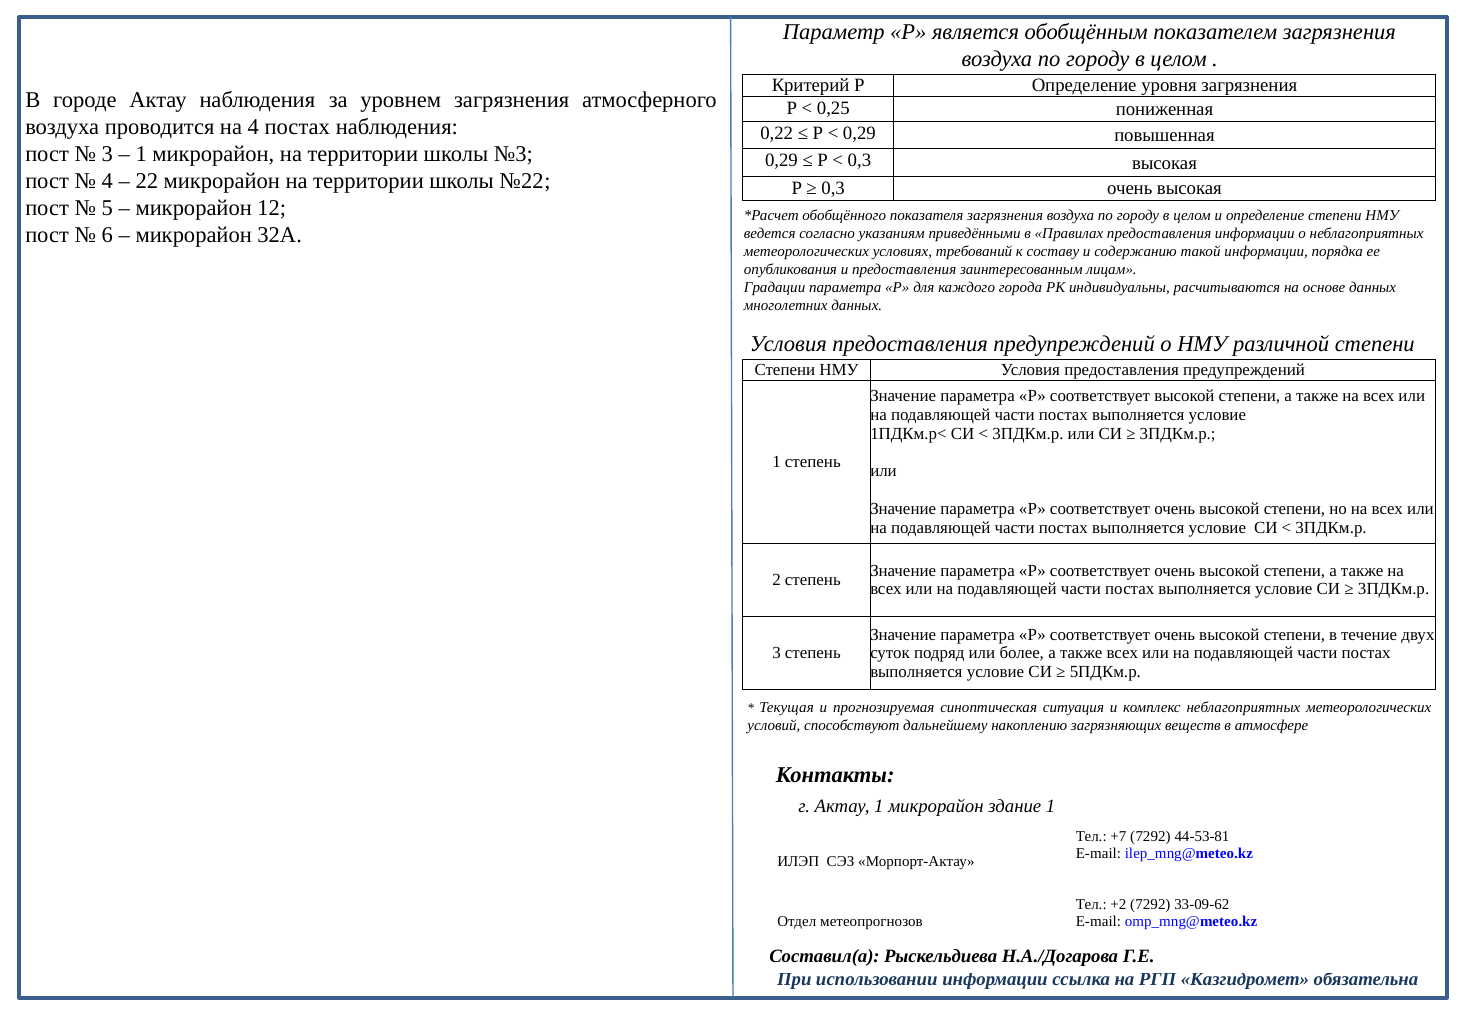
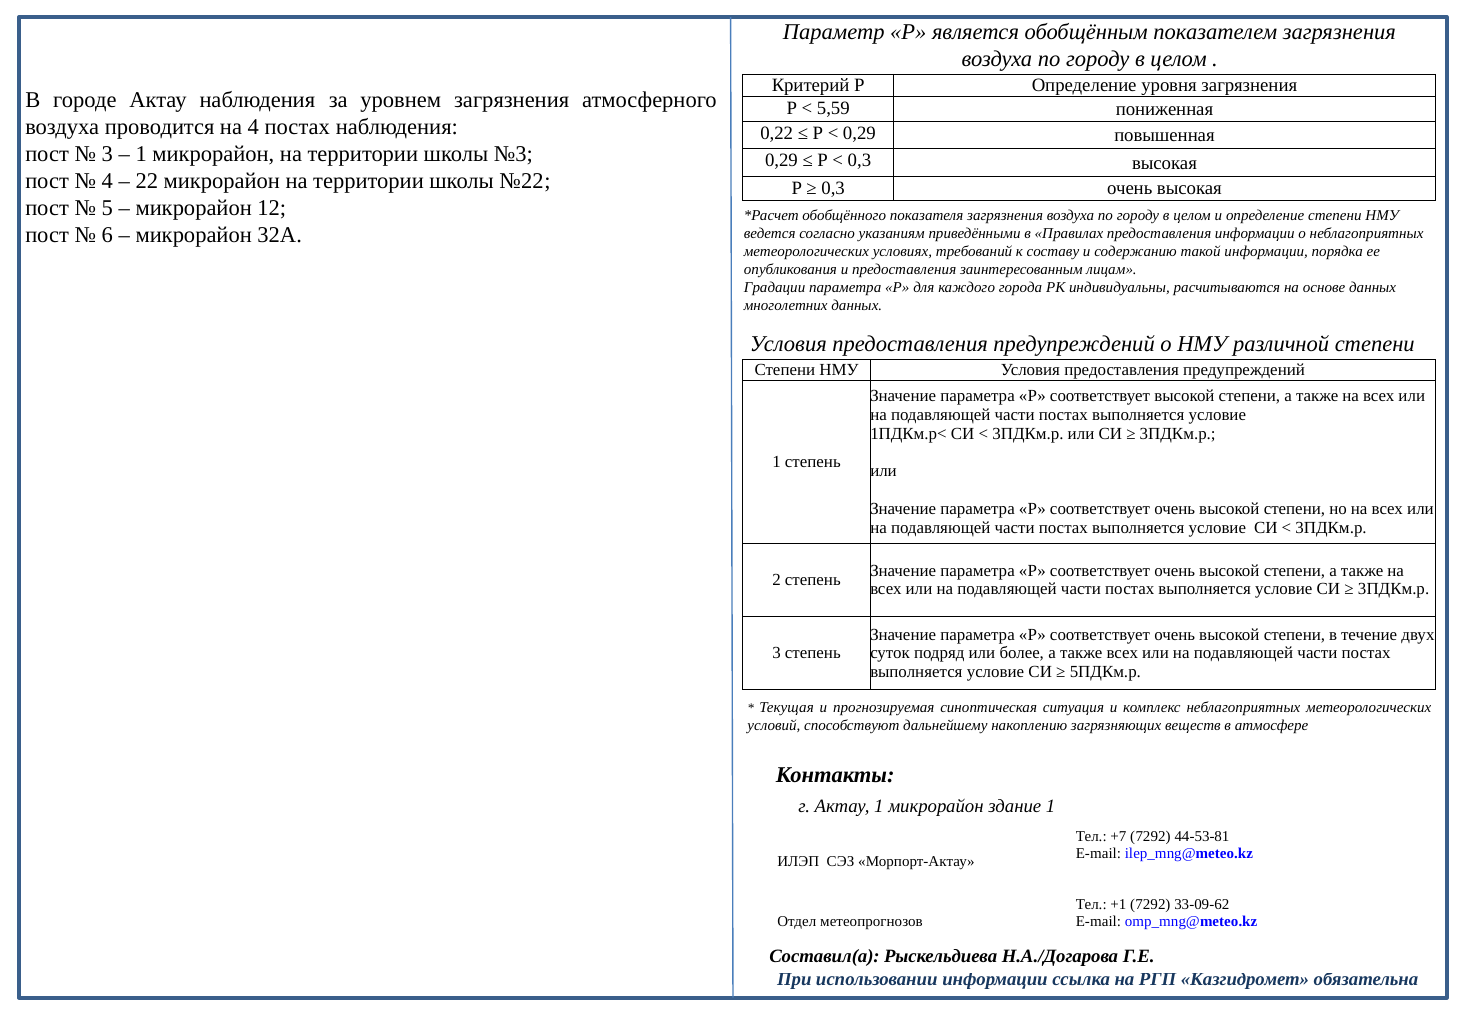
0,25: 0,25 -> 5,59
+2: +2 -> +1
